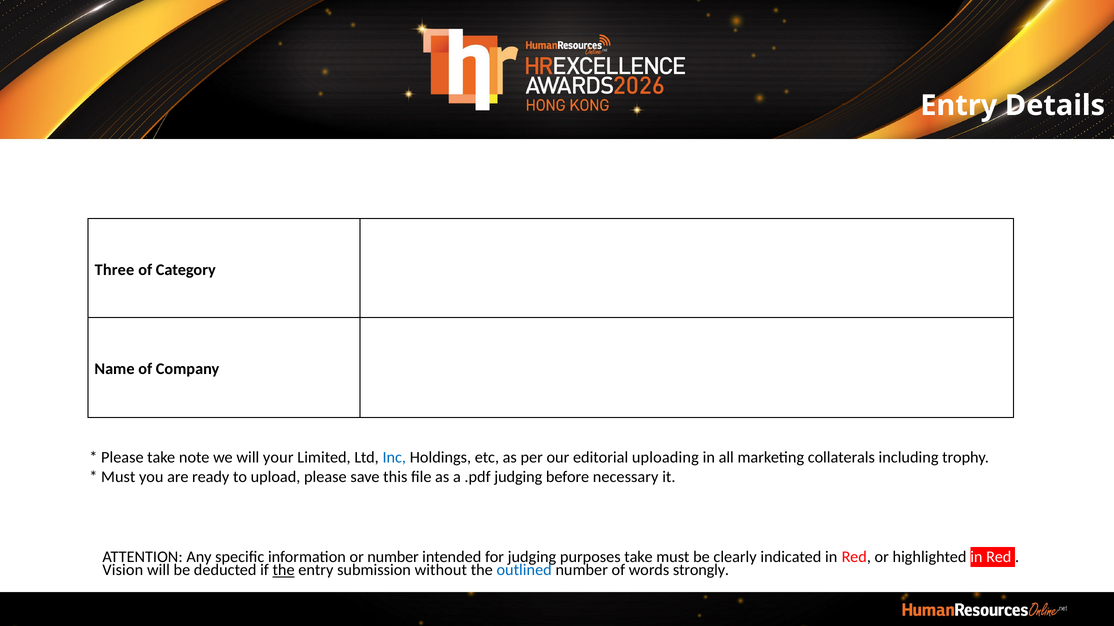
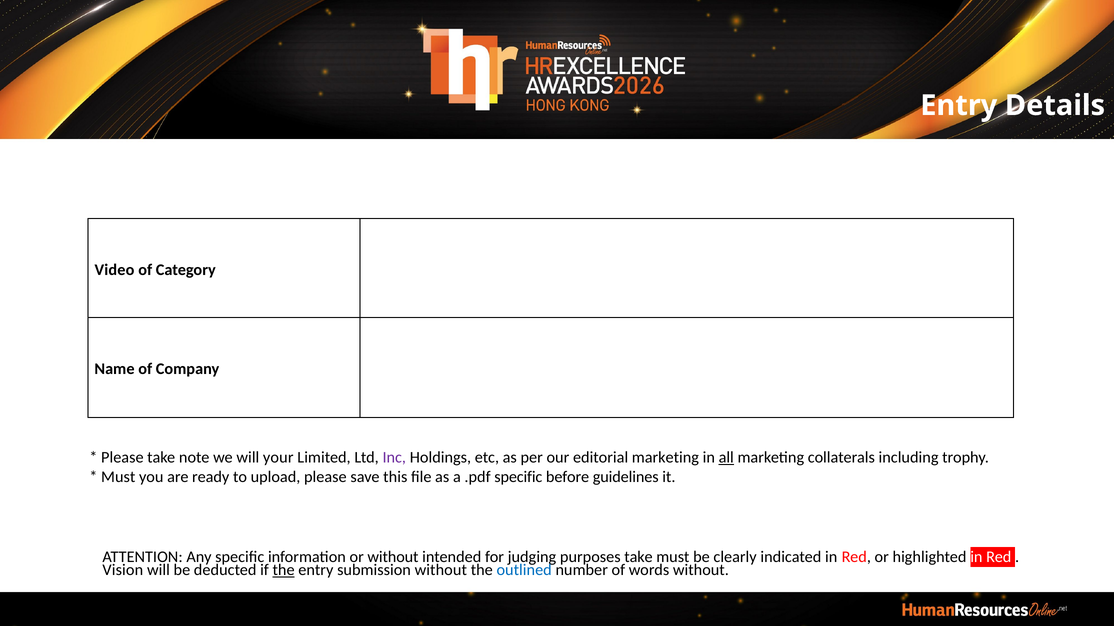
Three: Three -> Video
Inc colour: blue -> purple
editorial uploading: uploading -> marketing
all underline: none -> present
.pdf judging: judging -> specific
necessary: necessary -> guidelines
or number: number -> without
words strongly: strongly -> without
